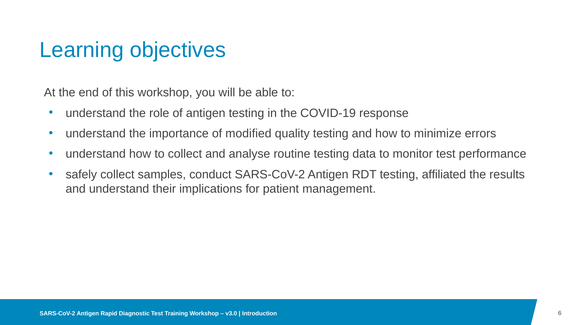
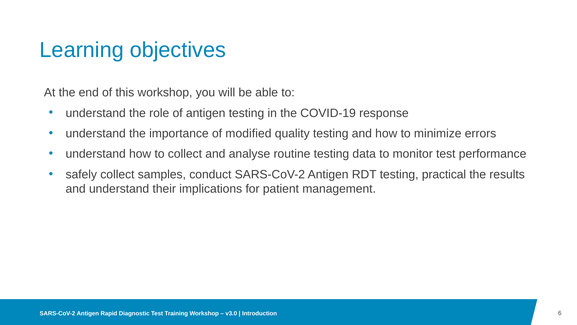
affiliated: affiliated -> practical
